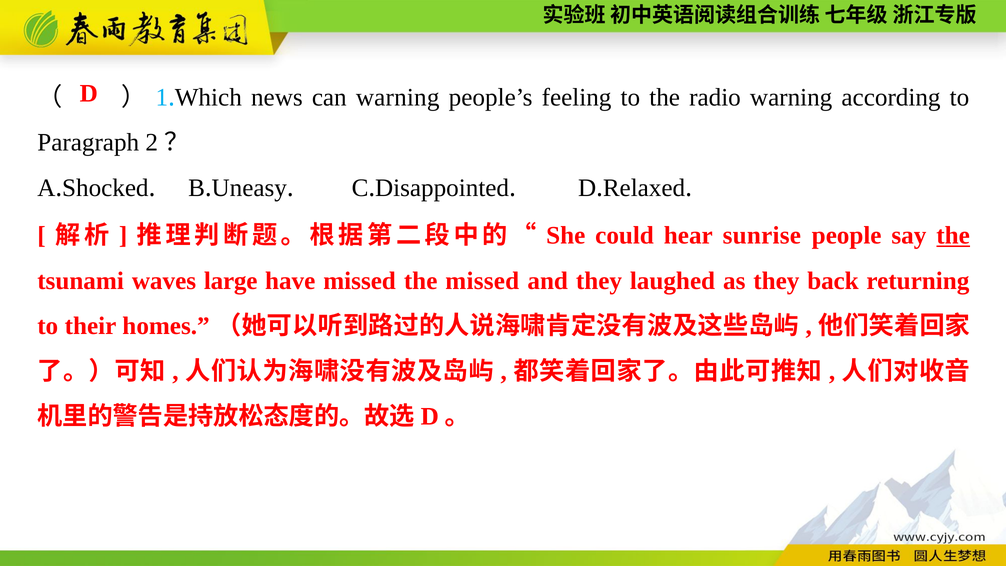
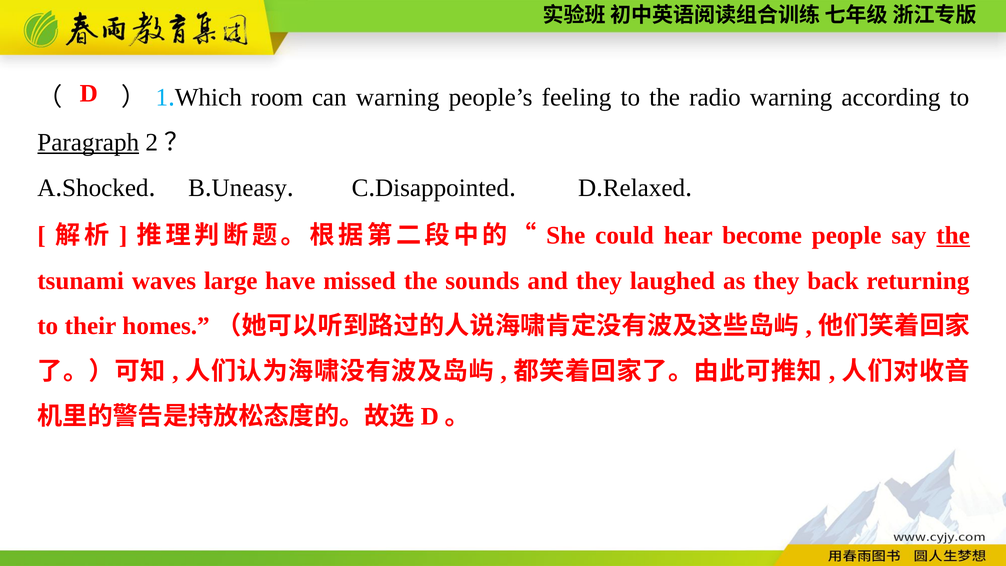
news: news -> room
Paragraph underline: none -> present
sunrise: sunrise -> become
the missed: missed -> sounds
